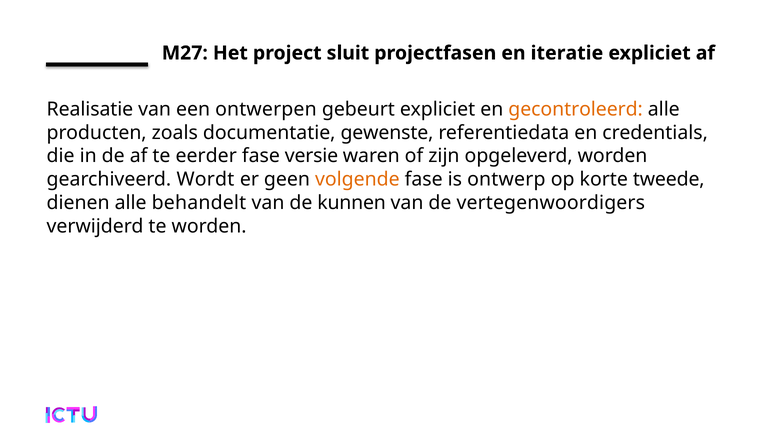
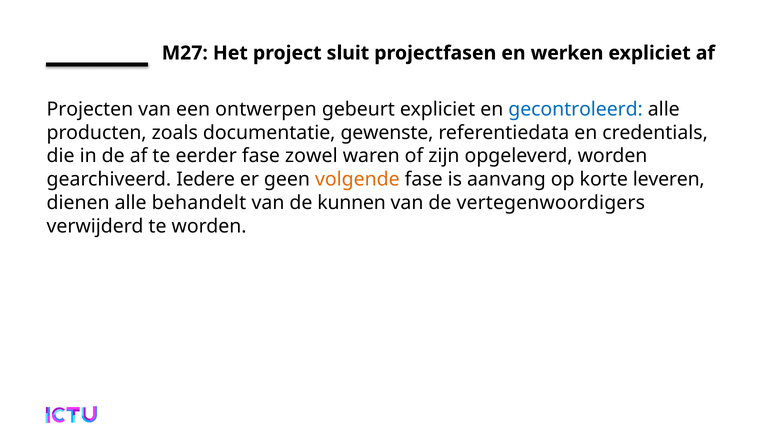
iteratie: iteratie -> werken
Realisatie: Realisatie -> Projecten
gecontroleerd colour: orange -> blue
versie: versie -> zowel
Wordt: Wordt -> Iedere
ontwerp: ontwerp -> aanvang
tweede: tweede -> leveren
